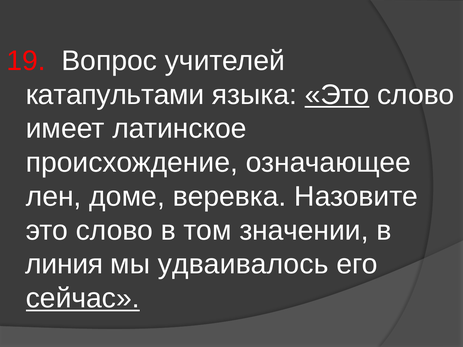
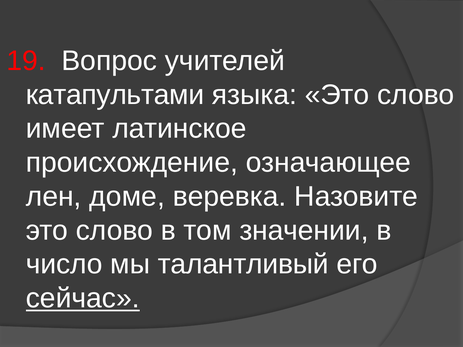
Это at (337, 95) underline: present -> none
линия: линия -> число
удваивалось: удваивалось -> талантливый
